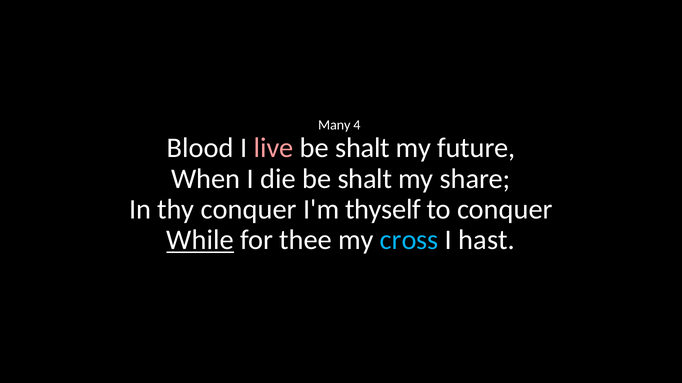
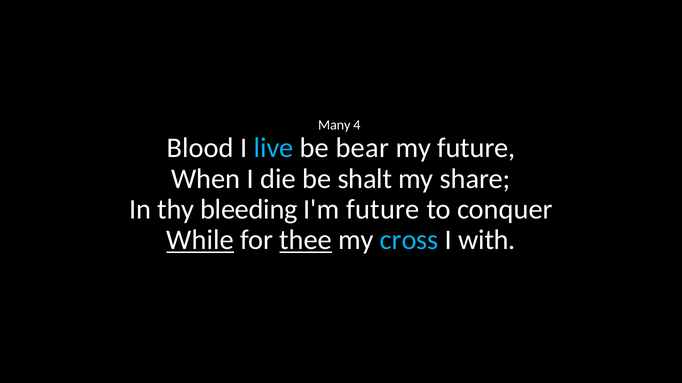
live colour: pink -> light blue
shalt at (362, 148): shalt -> bear
thy conquer: conquer -> bleeding
I'm thyself: thyself -> future
thee underline: none -> present
hast: hast -> with
